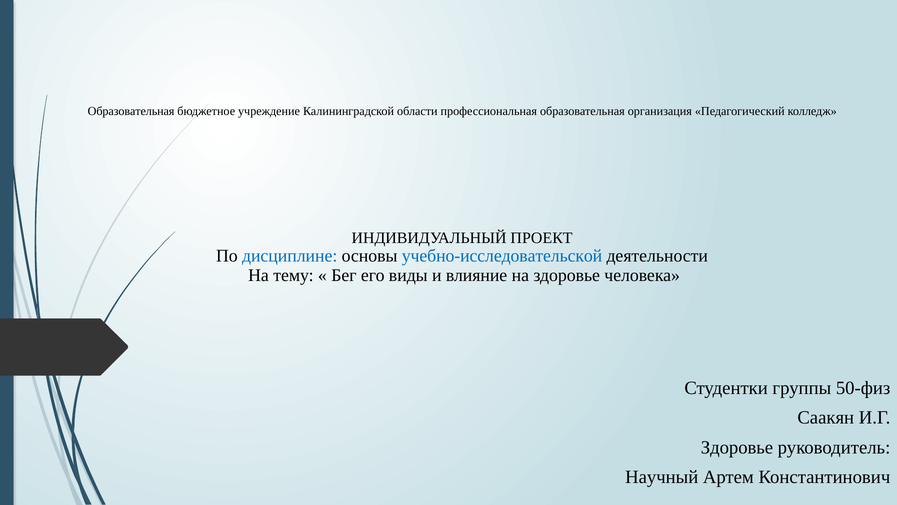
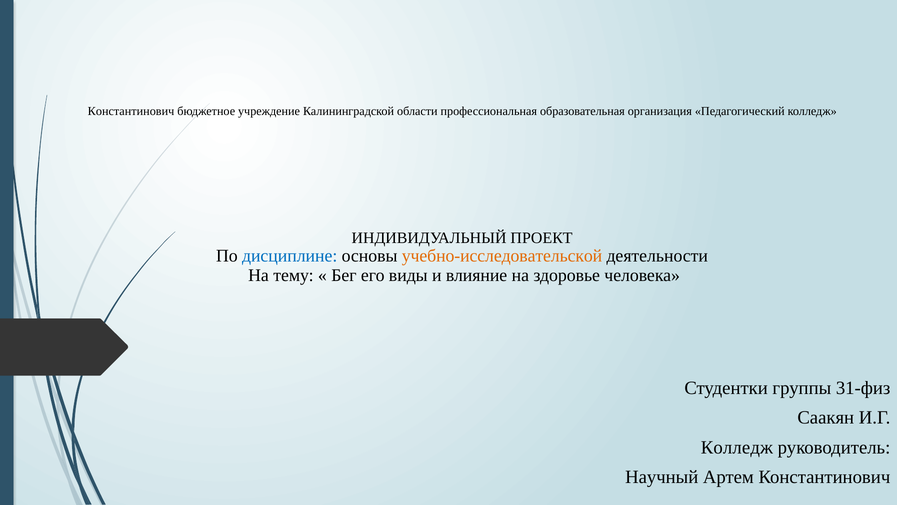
Образовательная at (131, 111): Образовательная -> Константинович
учебно-исследовательской colour: blue -> orange
50-физ: 50-физ -> 31-физ
Здоровье at (737, 447): Здоровье -> Колледж
